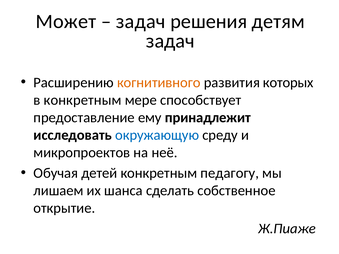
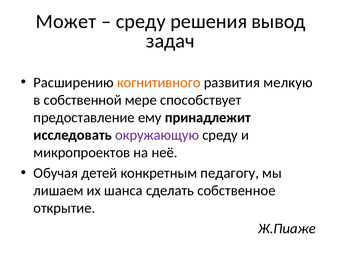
задач at (141, 22): задач -> среду
детям: детям -> вывод
которых: которых -> мелкую
в конкретным: конкретным -> собственной
окружающую colour: blue -> purple
